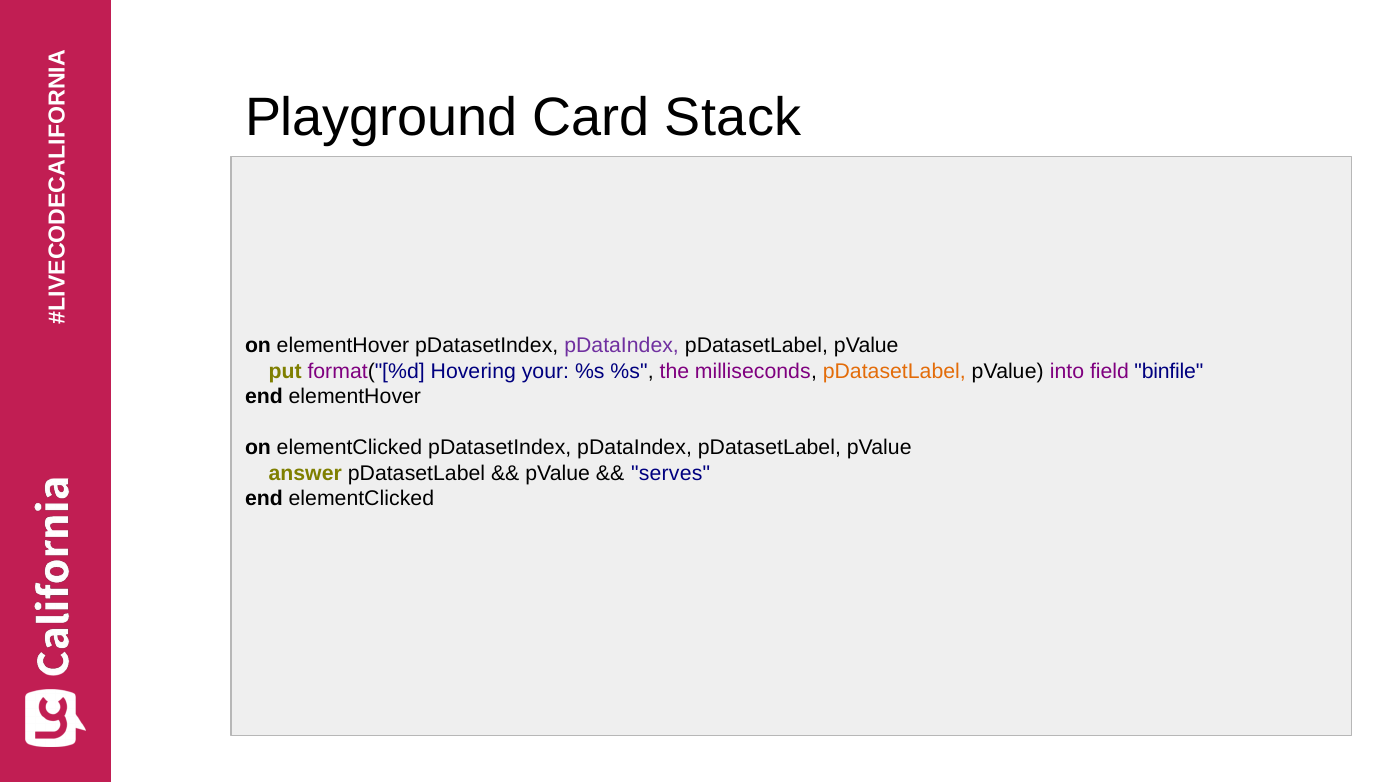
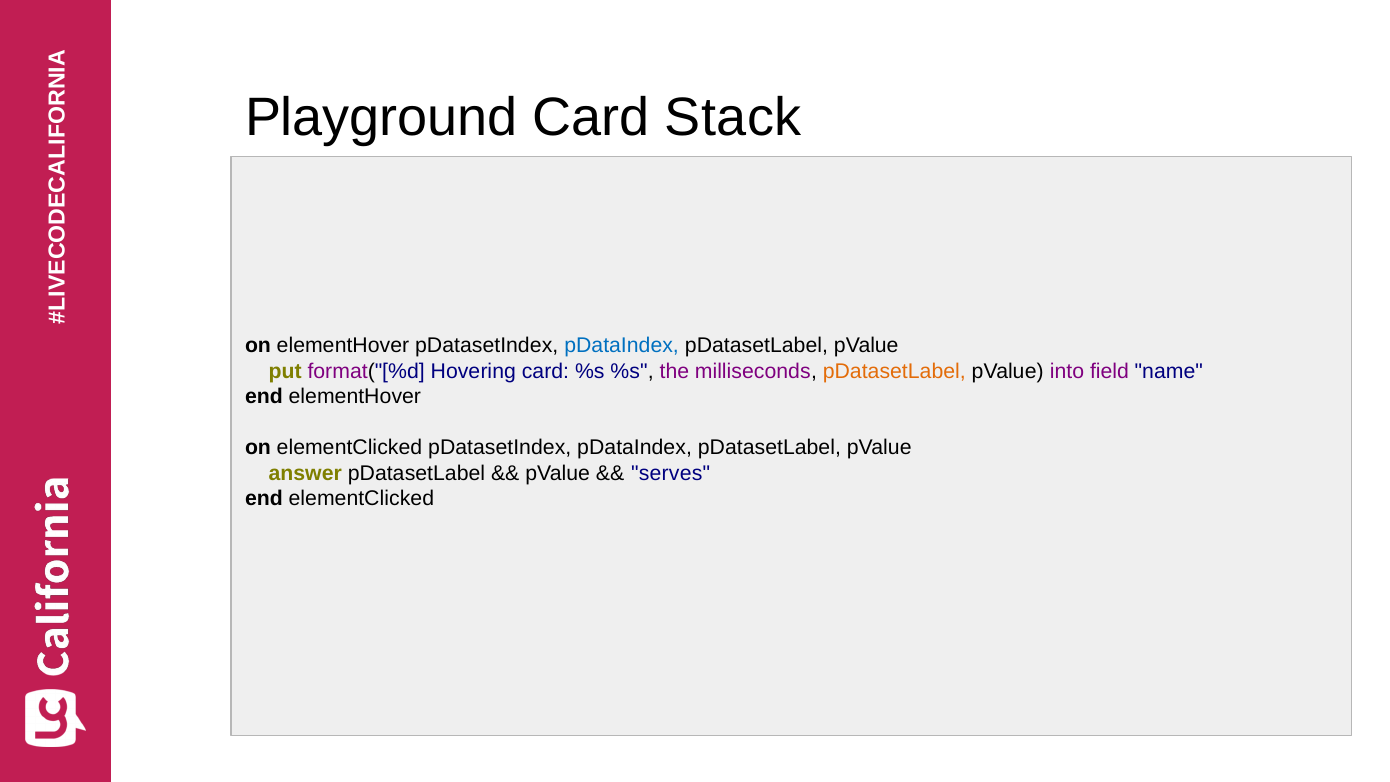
pDataIndex at (622, 345) colour: purple -> blue
Hovering your: your -> card
binfile: binfile -> name
